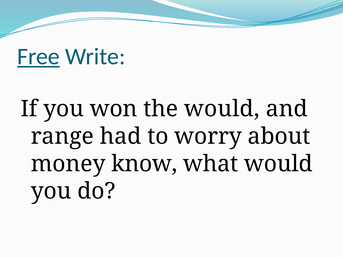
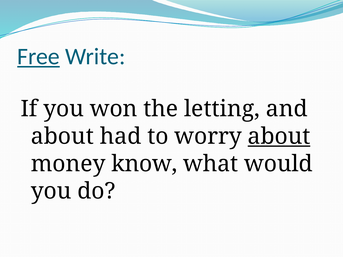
the would: would -> letting
range at (62, 136): range -> about
about at (279, 136) underline: none -> present
